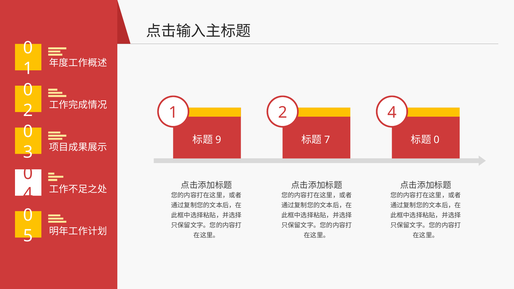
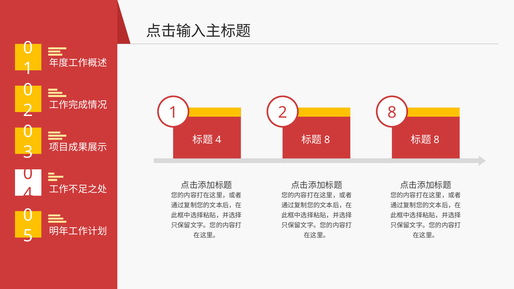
1 4: 4 -> 8
9 at (218, 140): 9 -> 4
7 at (327, 140): 7 -> 8
0 at (437, 140): 0 -> 8
